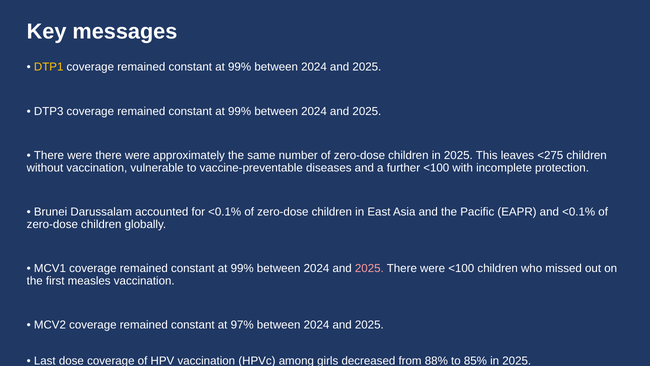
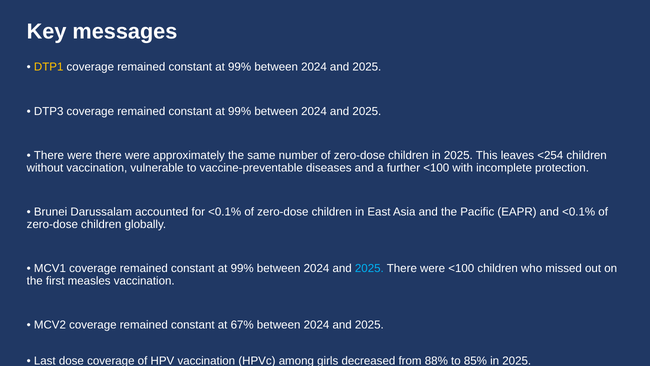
<275: <275 -> <254
2025 at (369, 268) colour: pink -> light blue
97%: 97% -> 67%
